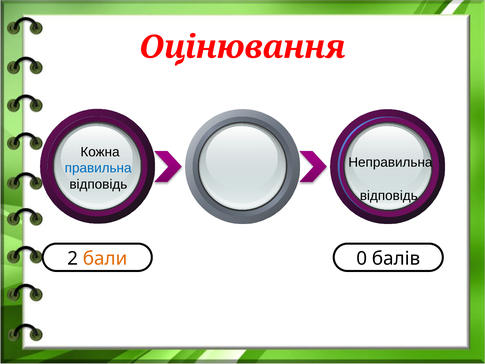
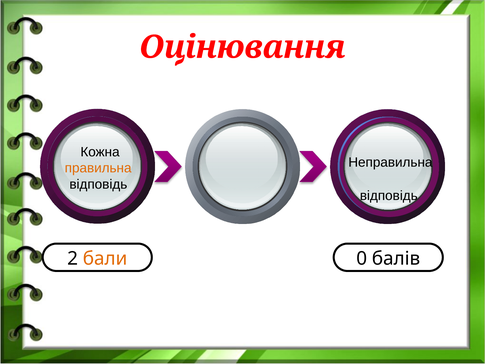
правильна colour: blue -> orange
